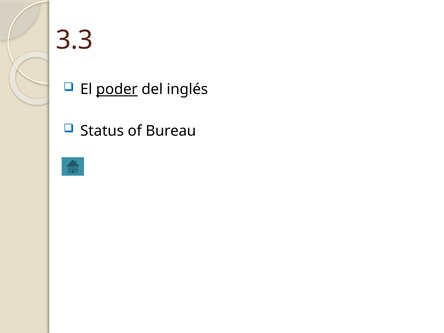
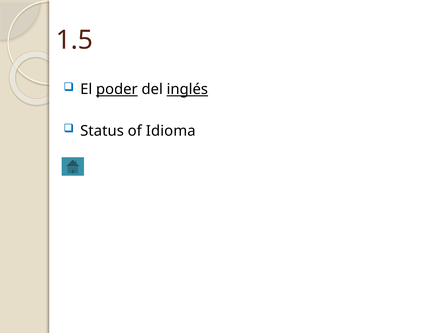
3.3: 3.3 -> 1.5
inglés underline: none -> present
Bureau: Bureau -> Idioma
